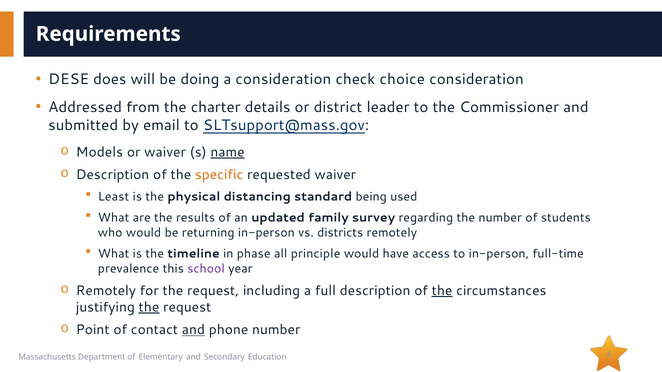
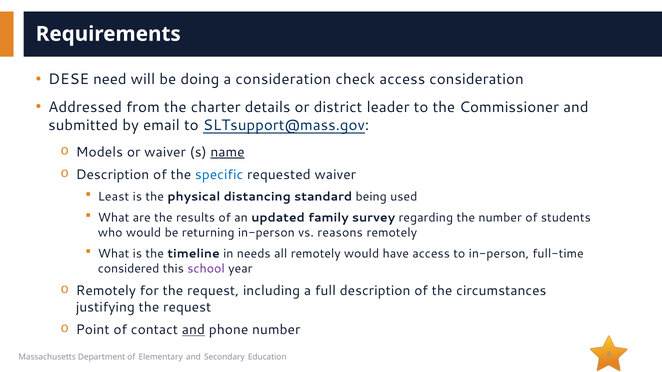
does: does -> need
check choice: choice -> access
specific colour: orange -> blue
districts: districts -> reasons
phase: phase -> needs
all principle: principle -> remotely
prevalence: prevalence -> considered
the at (442, 291) underline: present -> none
the at (149, 307) underline: present -> none
